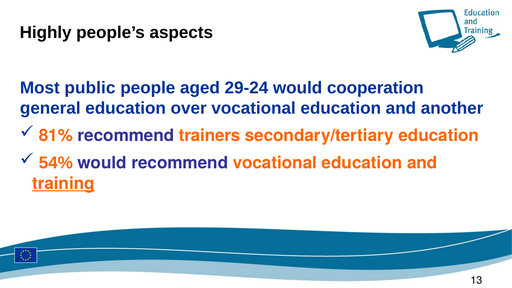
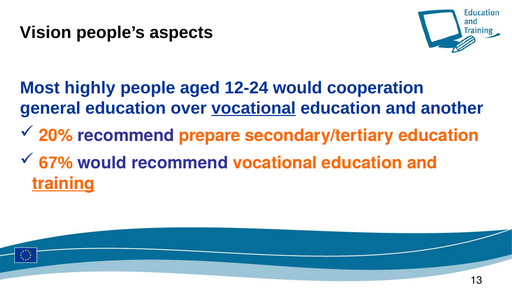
Highly: Highly -> Vision
public: public -> highly
29-24: 29-24 -> 12-24
vocational at (254, 108) underline: none -> present
81%: 81% -> 20%
trainers: trainers -> prepare
54%: 54% -> 67%
